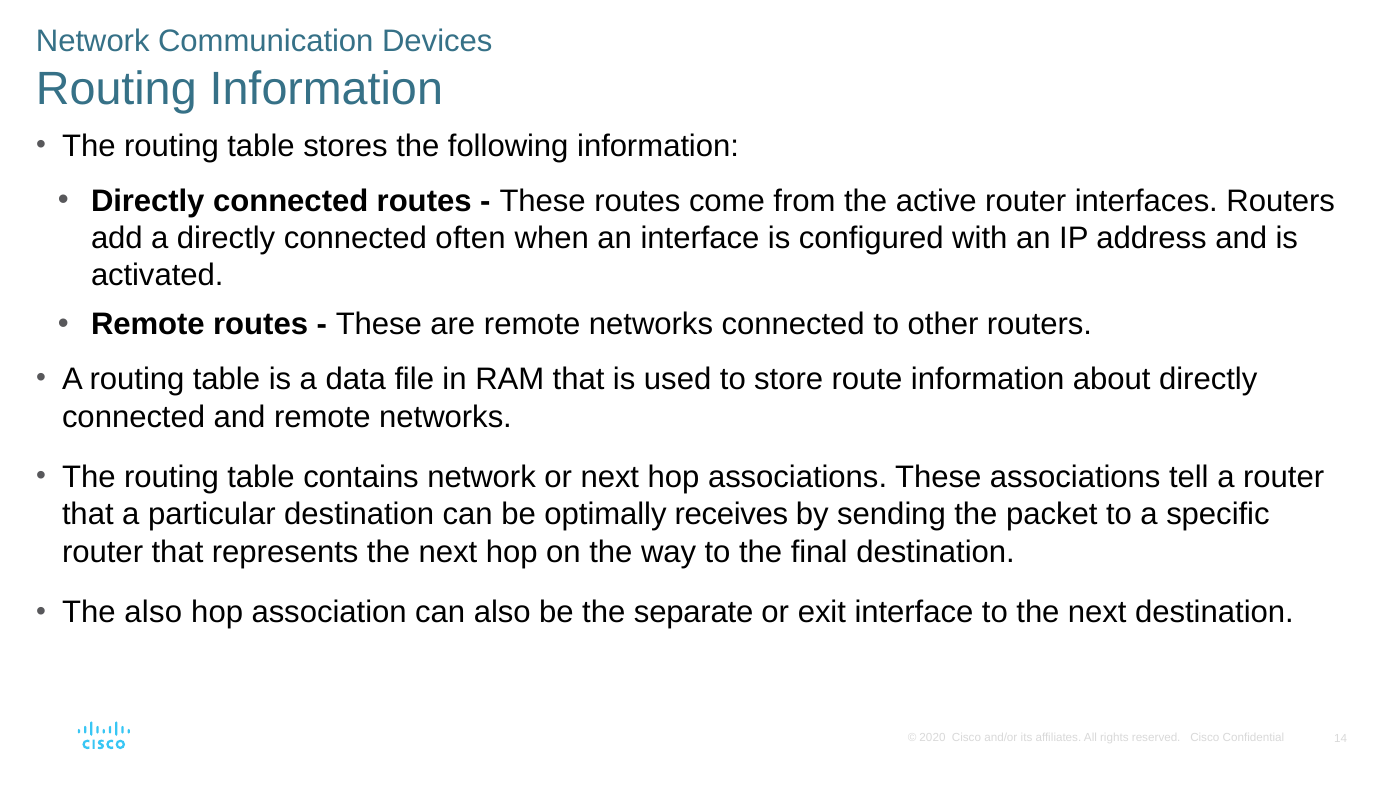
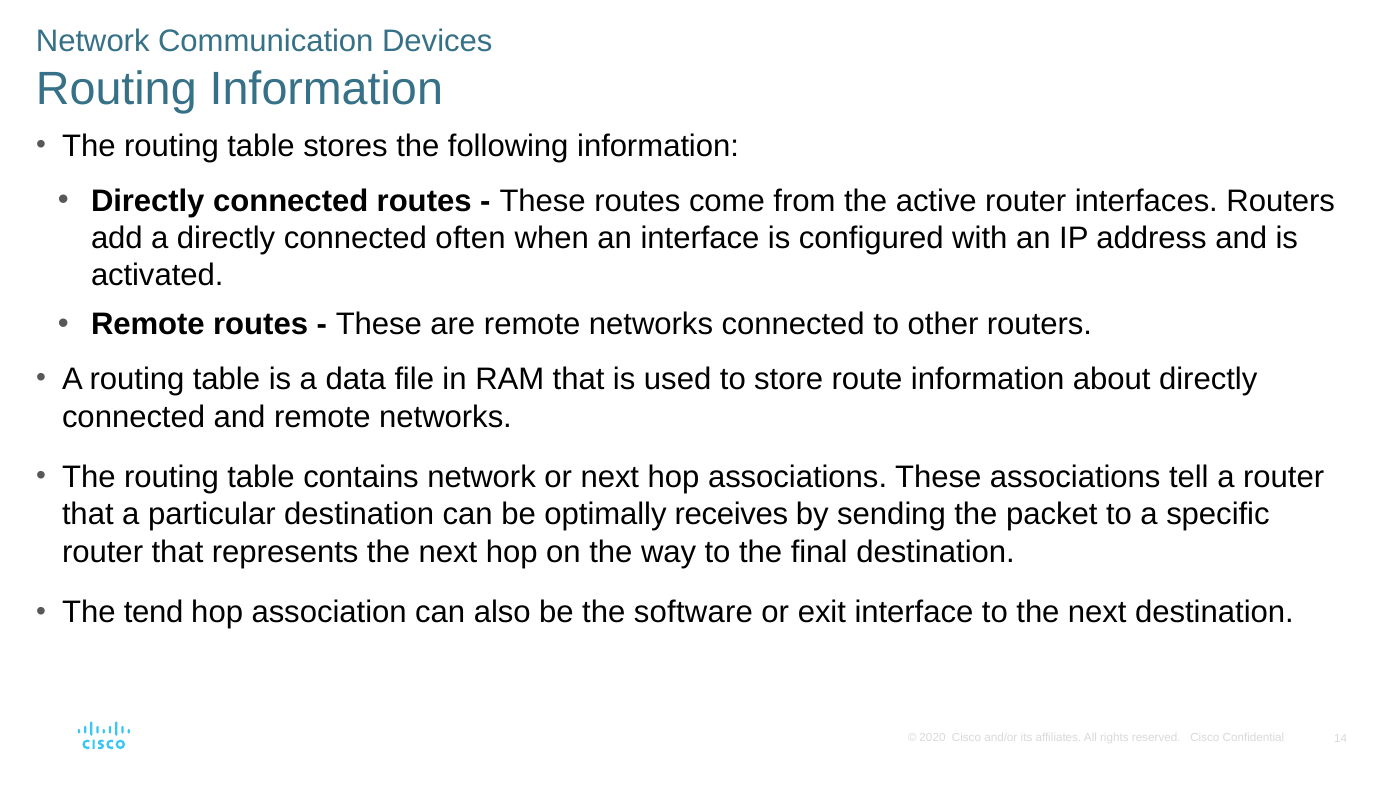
The also: also -> tend
separate: separate -> software
